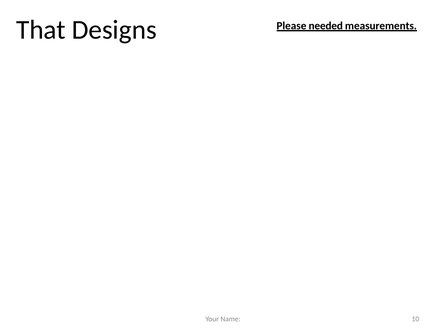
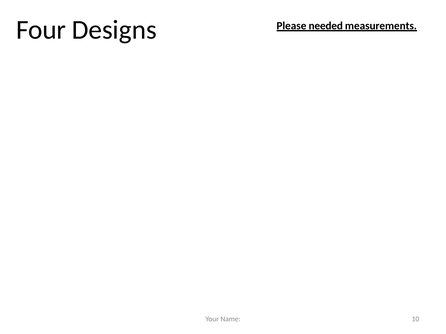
That: That -> Four
